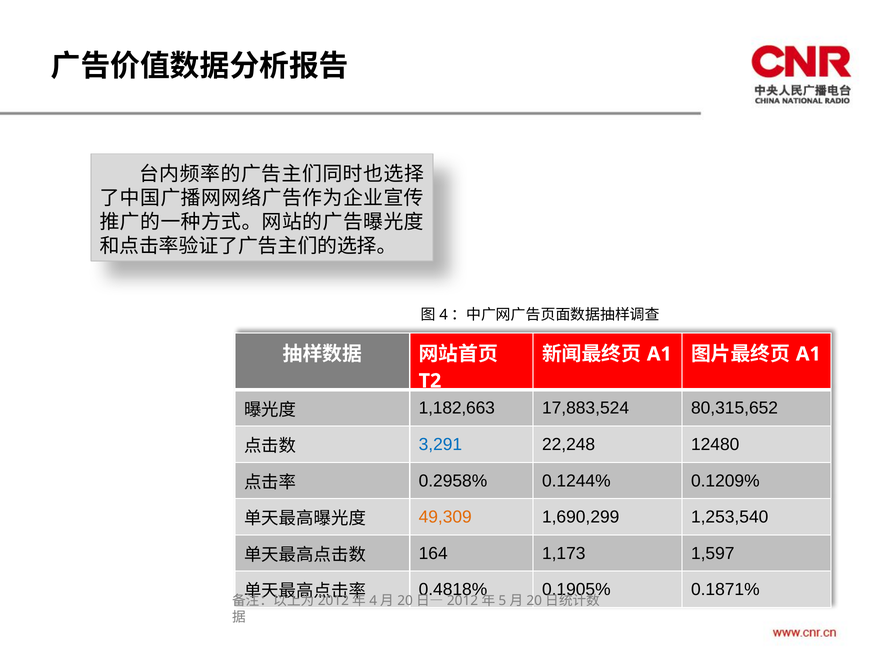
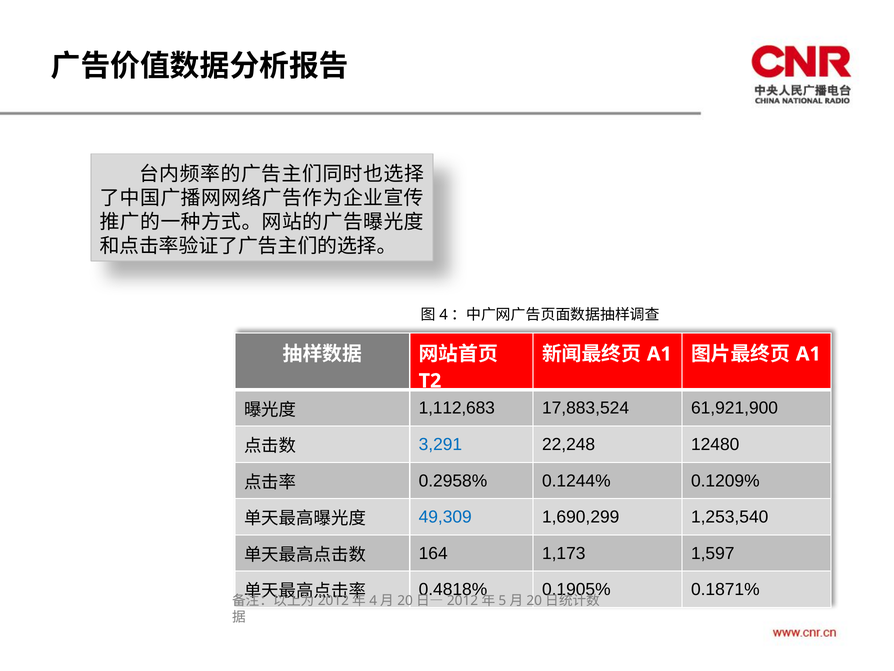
1,182,663: 1,182,663 -> 1,112,683
80,315,652: 80,315,652 -> 61,921,900
49,309 colour: orange -> blue
